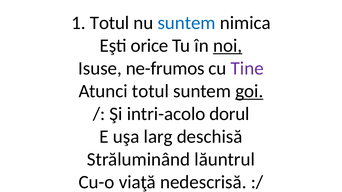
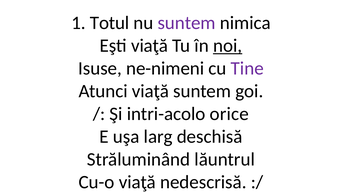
suntem at (187, 23) colour: blue -> purple
Eşti orice: orice -> viaţă
ne-frumos: ne-frumos -> ne-nimeni
Atunci totul: totul -> viaţă
goi underline: present -> none
dorul: dorul -> orice
